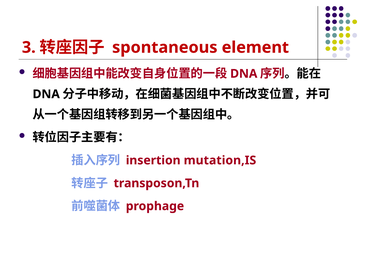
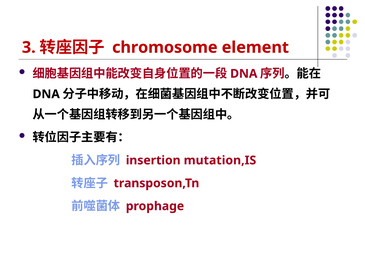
spontaneous: spontaneous -> chromosome
